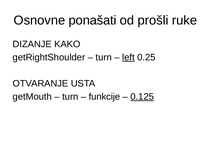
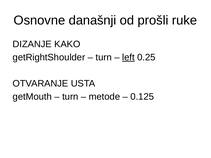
ponašati: ponašati -> današnji
funkcije: funkcije -> metode
0.125 underline: present -> none
